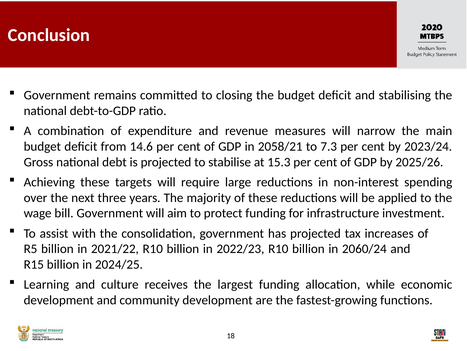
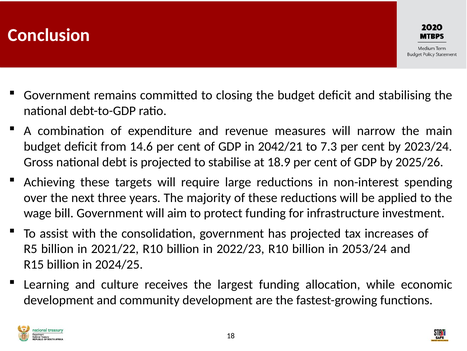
2058/21: 2058/21 -> 2042/21
15.3: 15.3 -> 18.9
2060/24: 2060/24 -> 2053/24
